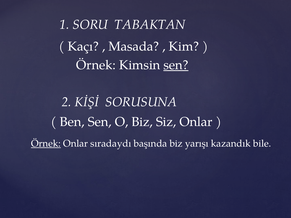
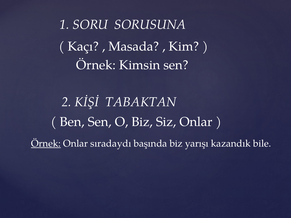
TABAKTAN: TABAKTAN -> SORUSUNA
sen at (176, 65) underline: present -> none
SORUSUNA: SORUSUNA -> TABAKTAN
